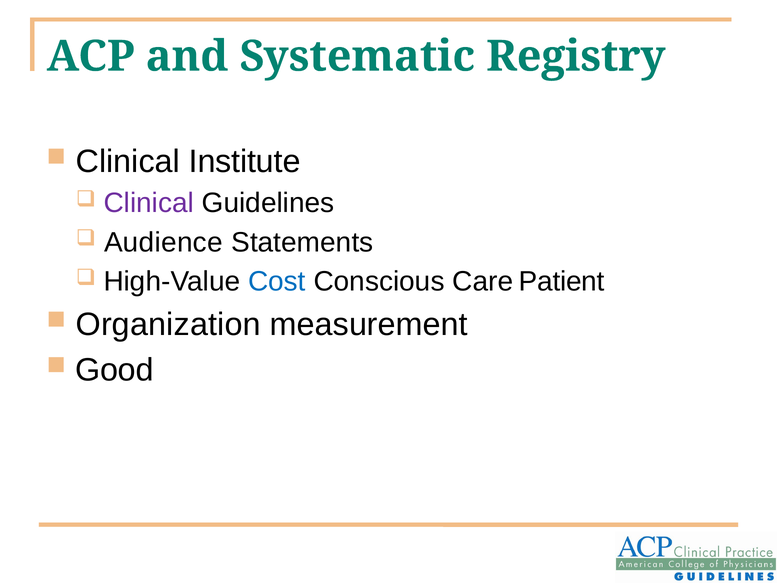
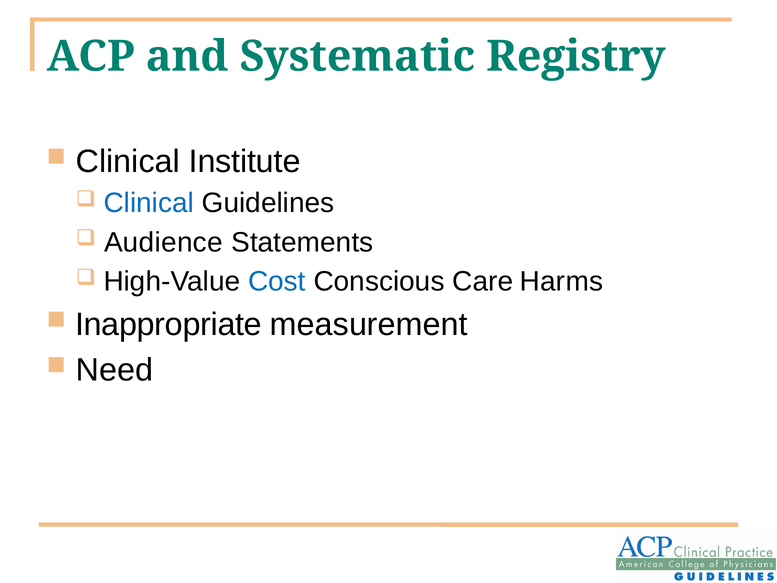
Clinical at (149, 203) colour: purple -> blue
Patient: Patient -> Harms
Organization: Organization -> Inappropriate
Good: Good -> Need
